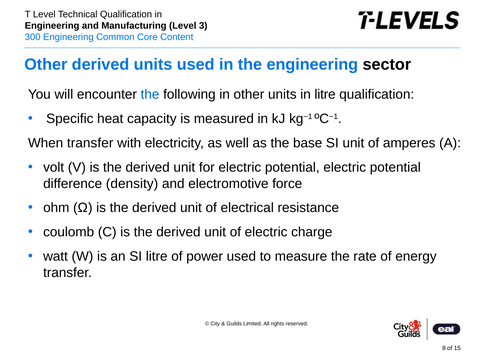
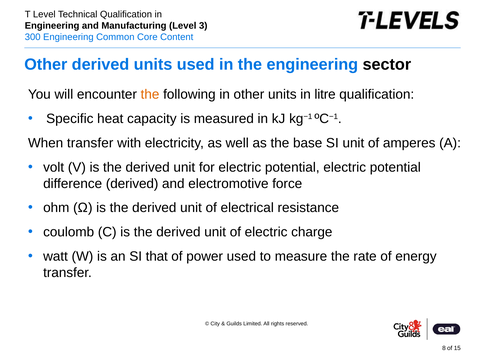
the at (150, 94) colour: blue -> orange
difference density: density -> derived
SI litre: litre -> that
